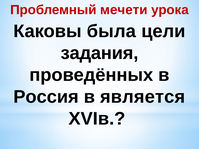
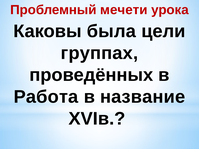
задания: задания -> группах
Россия: Россия -> Работа
является: является -> название
